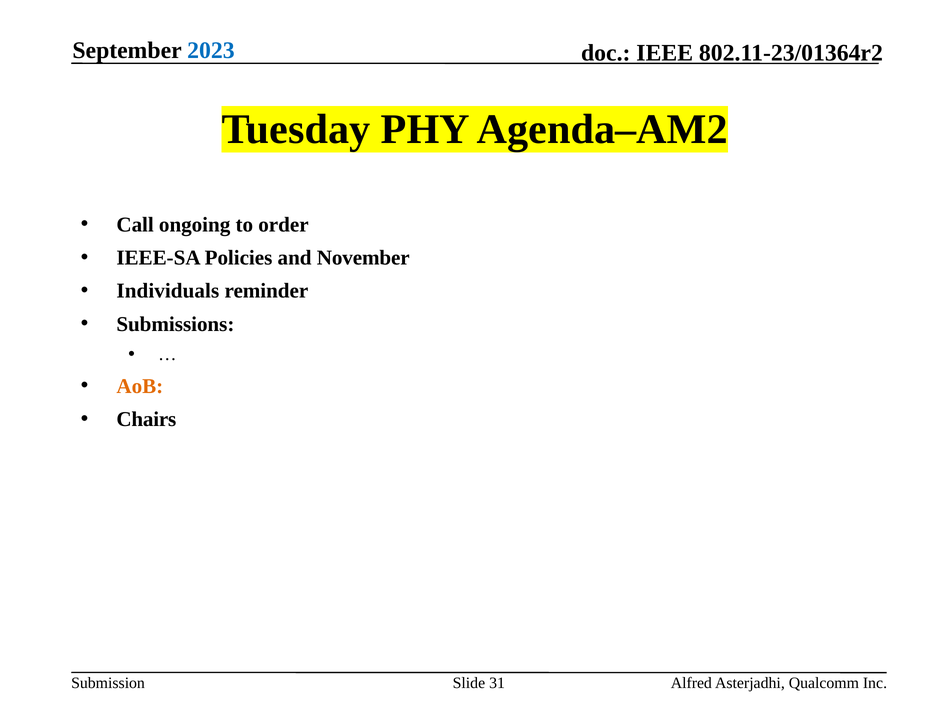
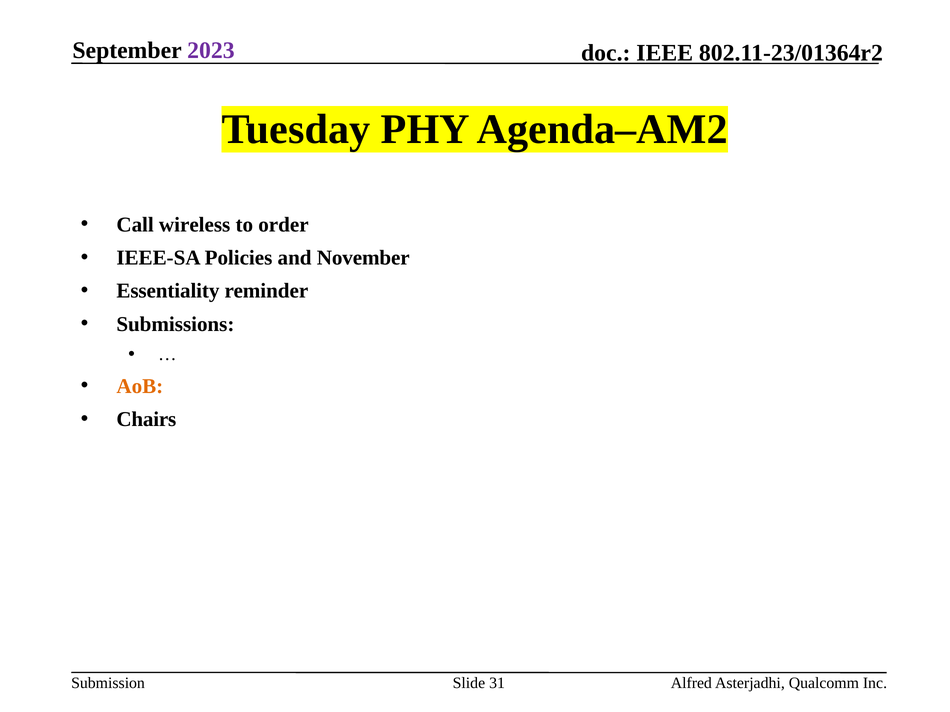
2023 colour: blue -> purple
ongoing: ongoing -> wireless
Individuals: Individuals -> Essentiality
